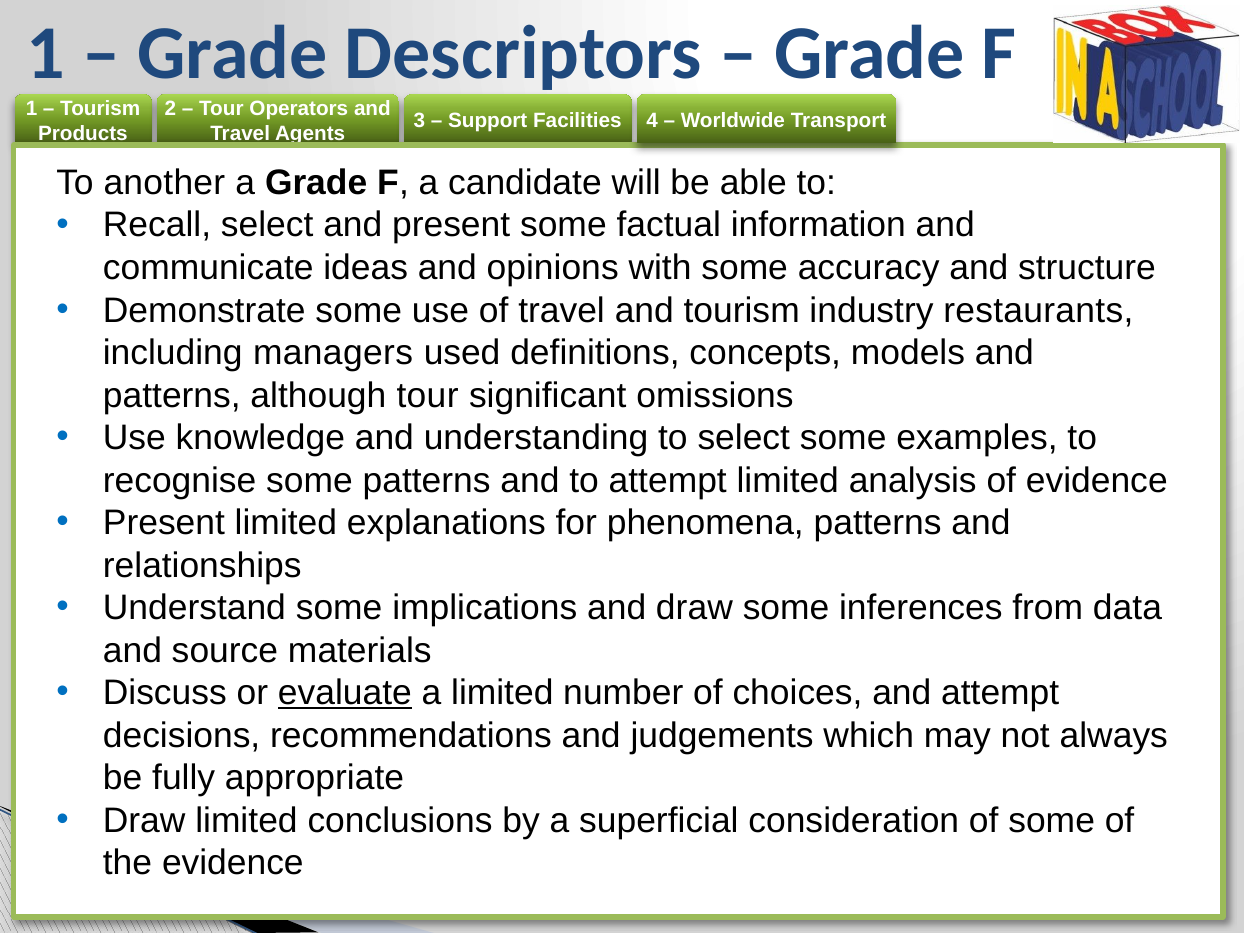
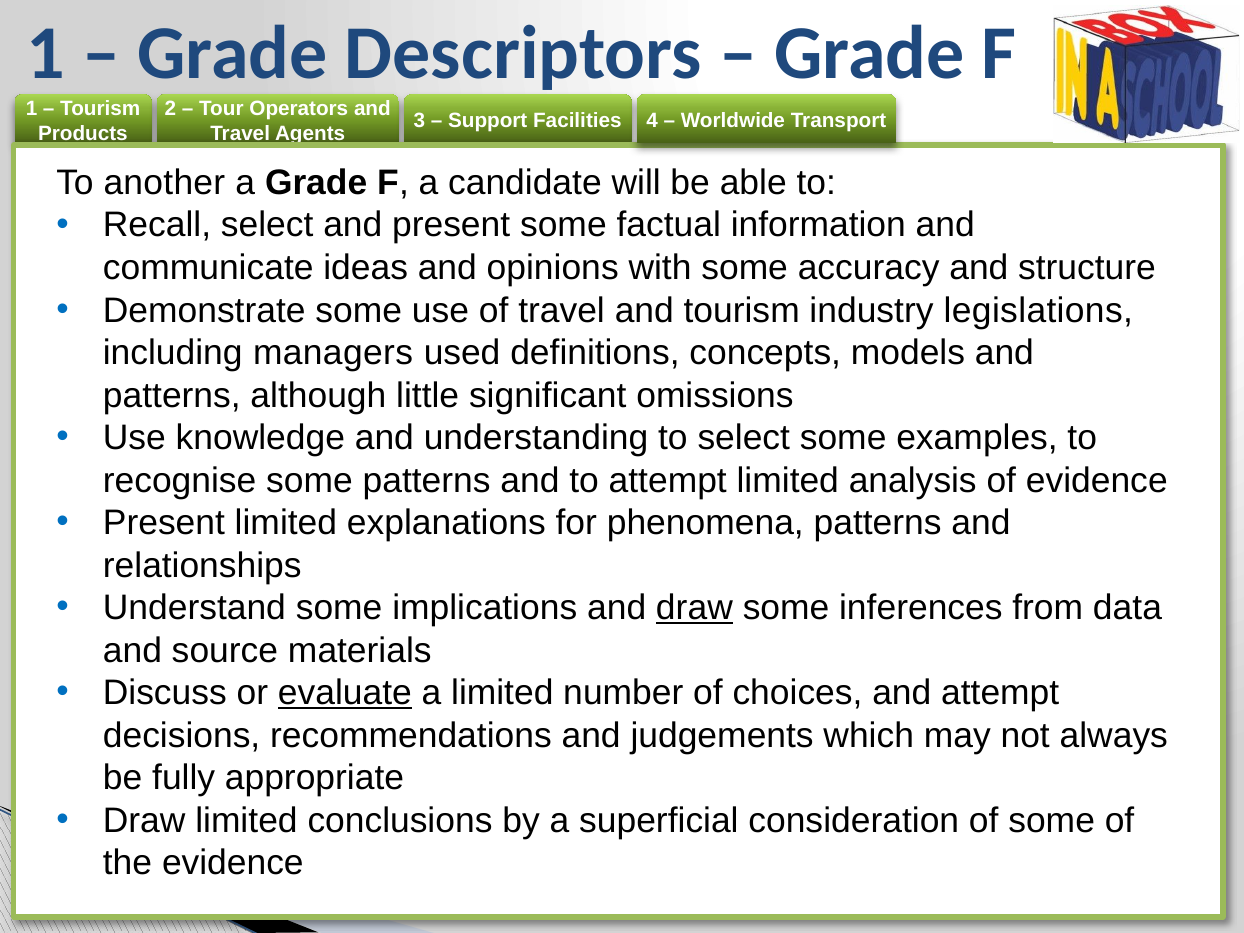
restaurants: restaurants -> legislations
although tour: tour -> little
draw at (694, 608) underline: none -> present
